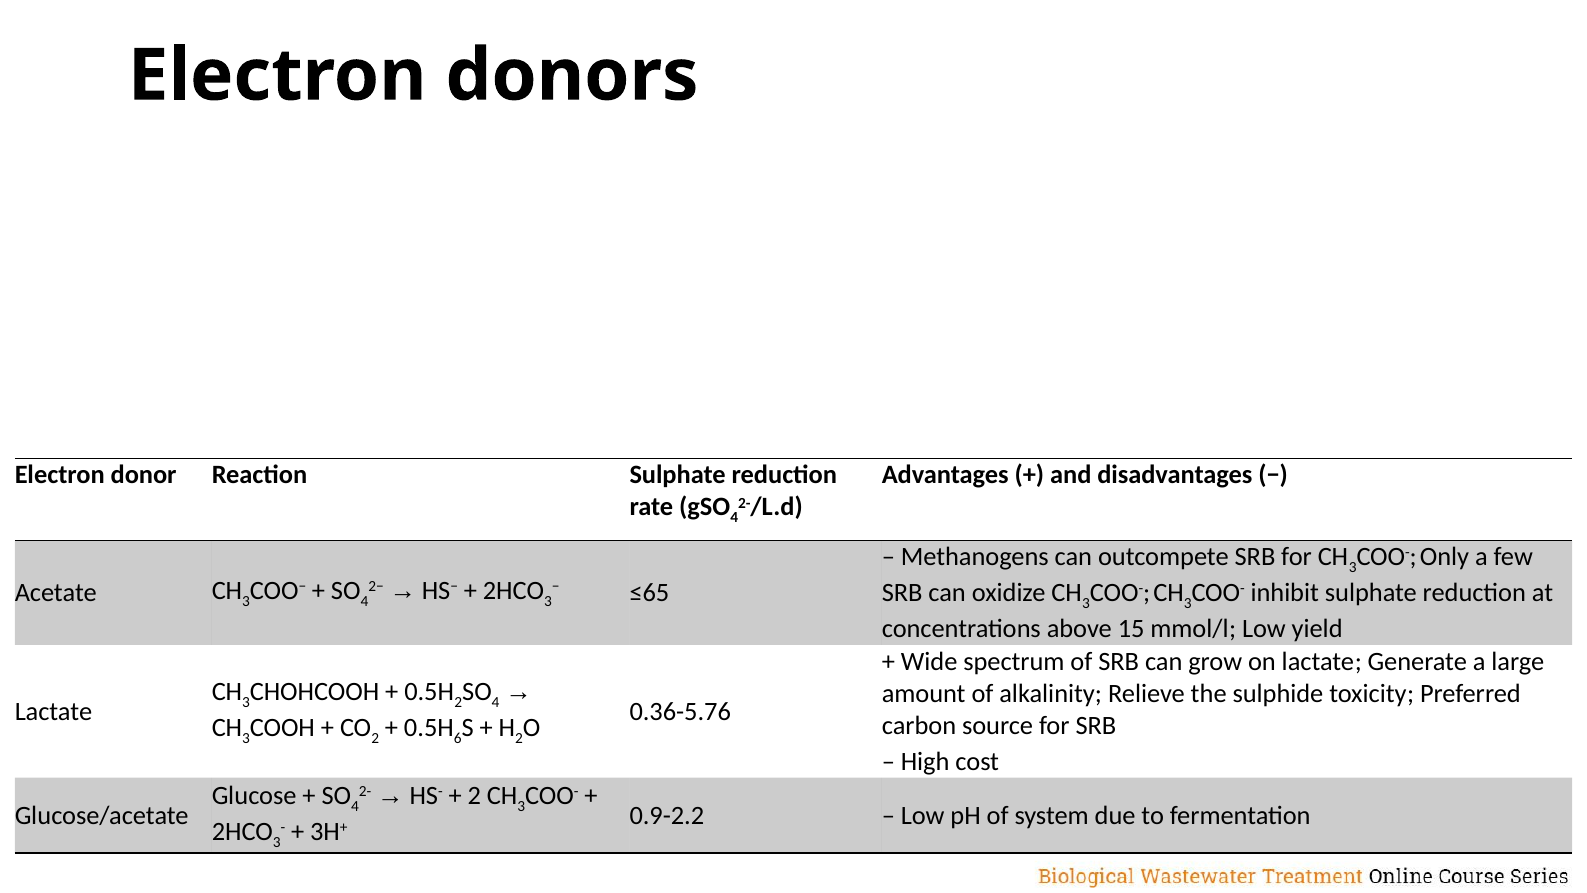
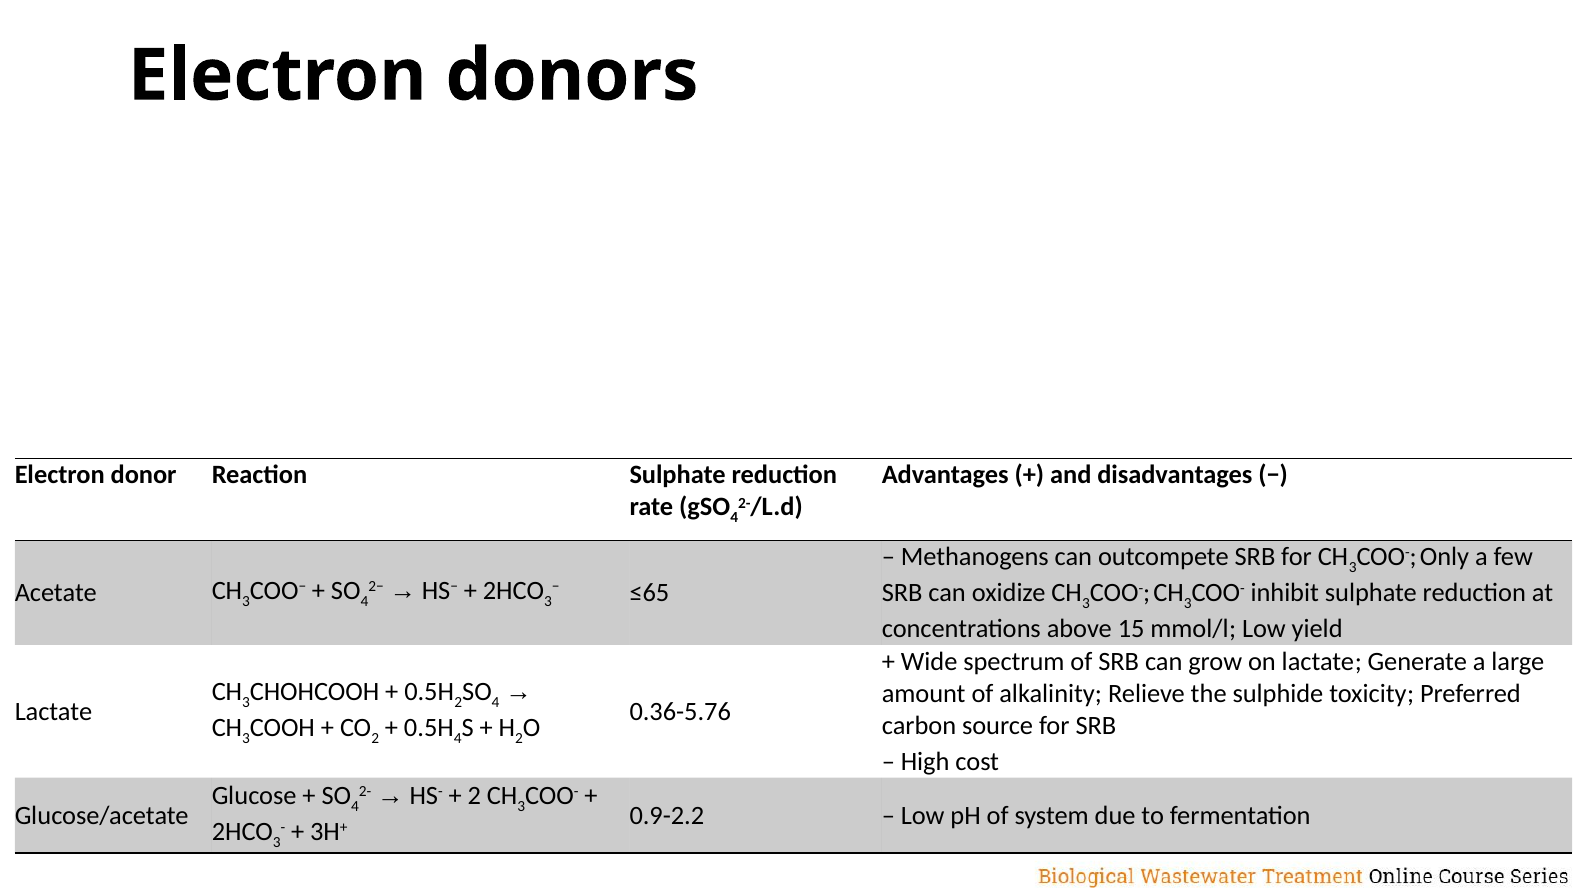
6 at (458, 738): 6 -> 4
